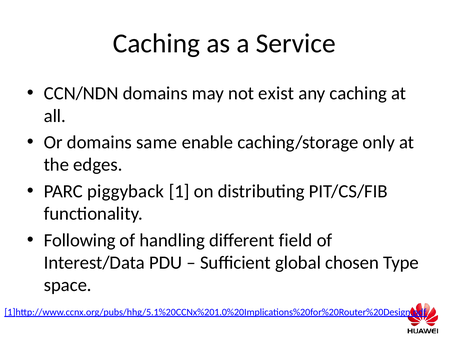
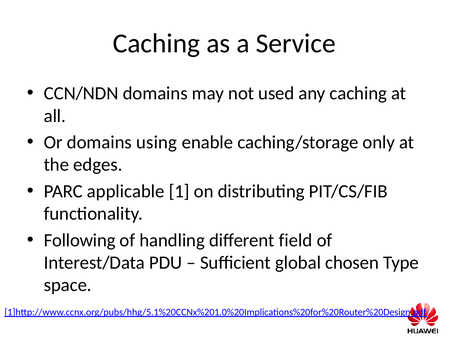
exist: exist -> used
same: same -> using
piggyback: piggyback -> applicable
